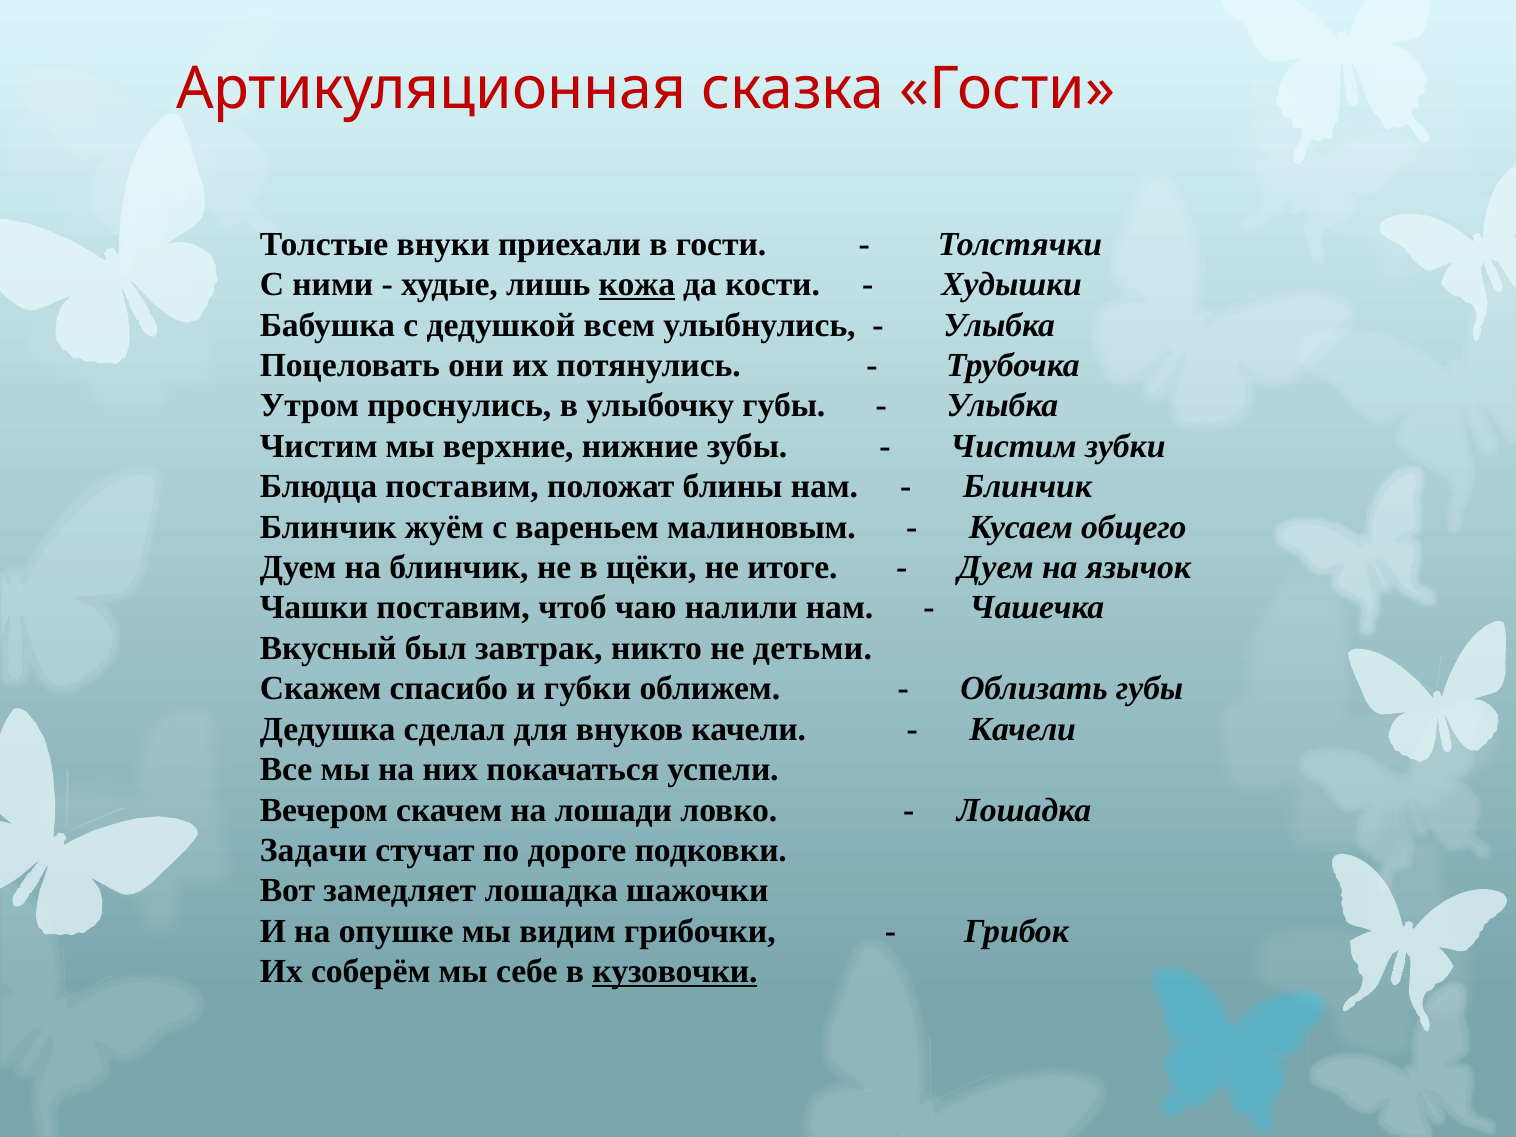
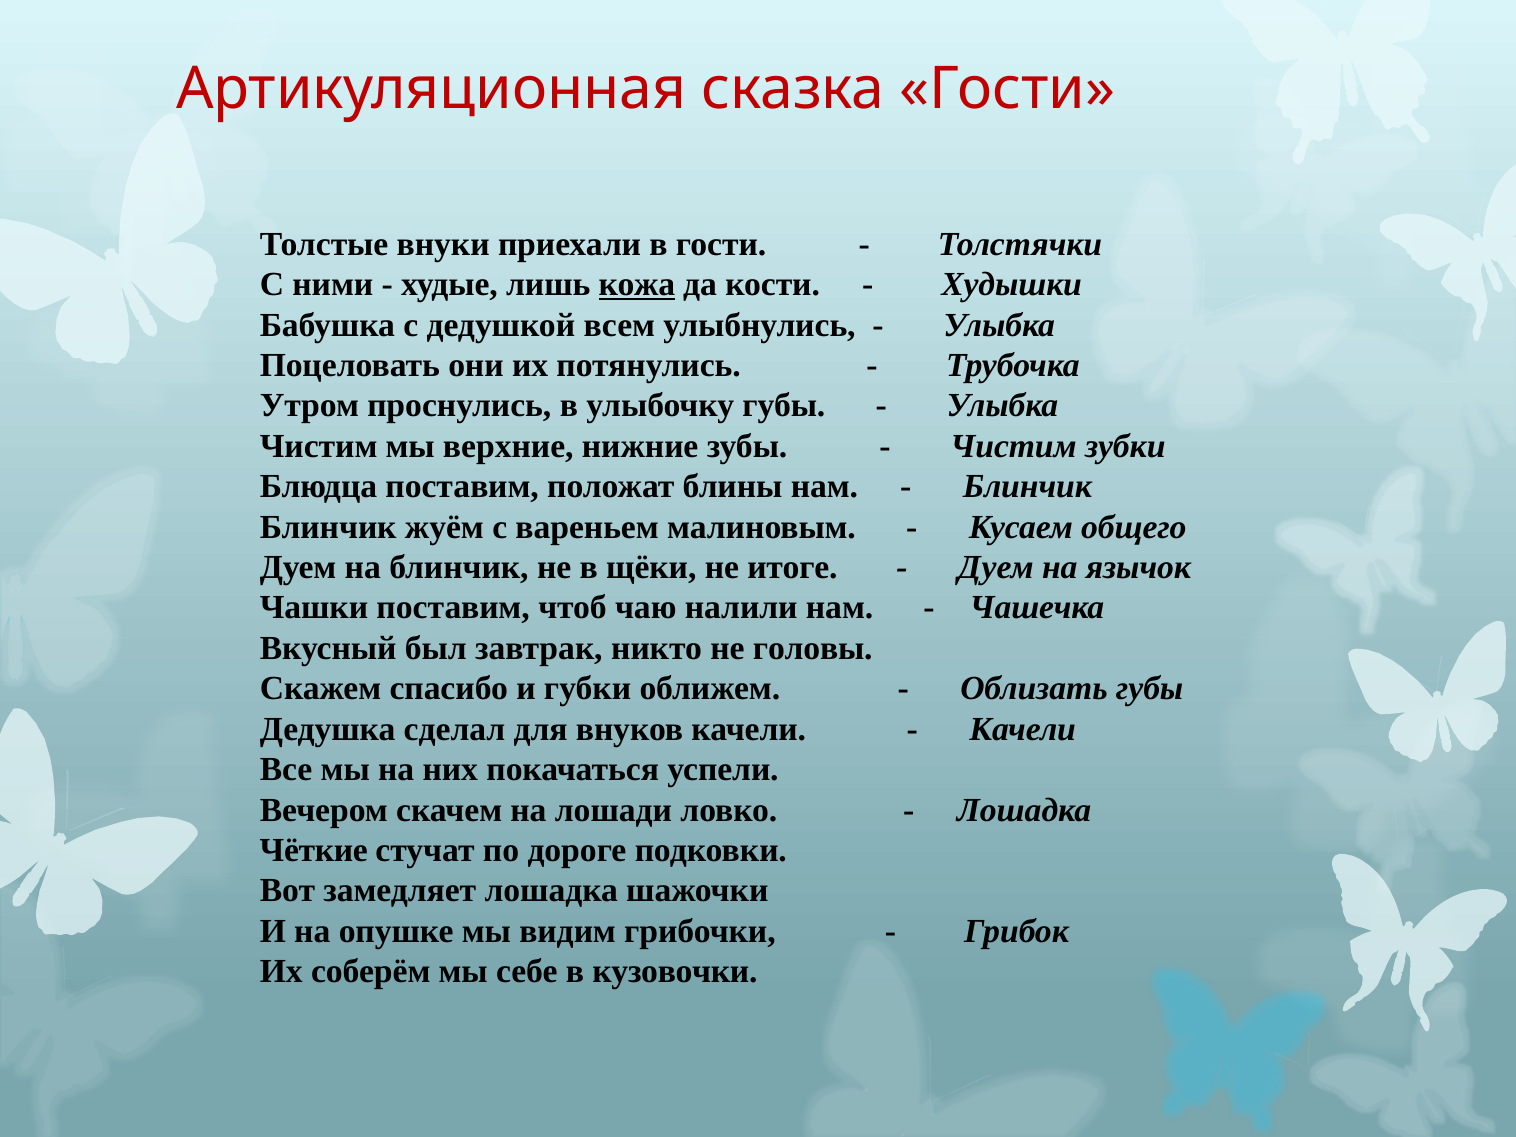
детьми: детьми -> головы
Задачи: Задачи -> Чёткие
кузовочки underline: present -> none
